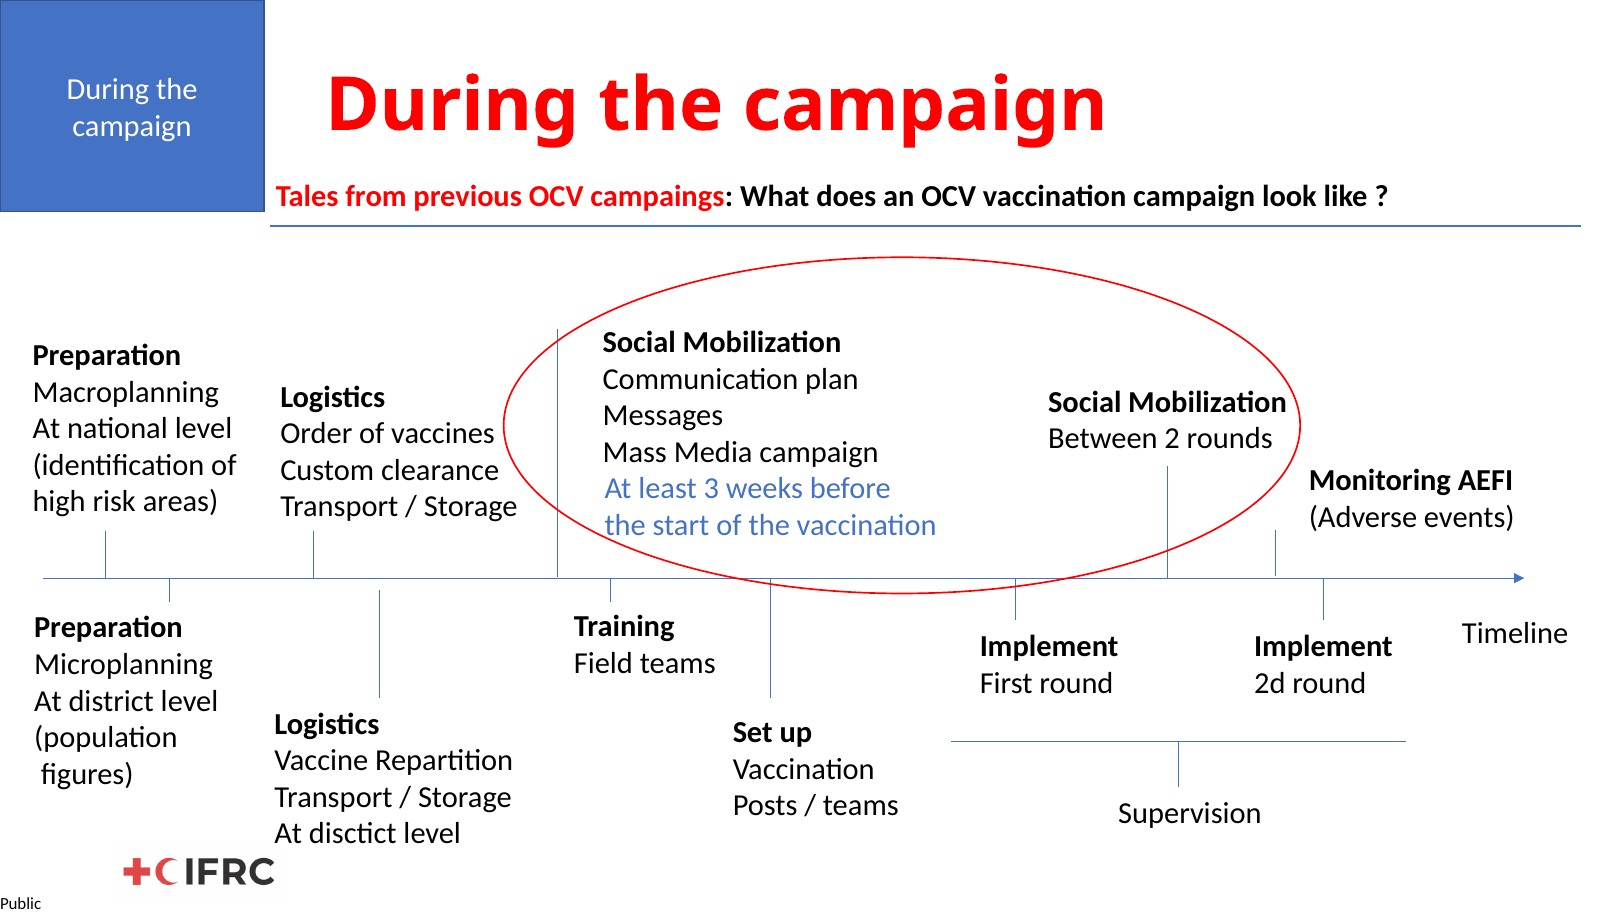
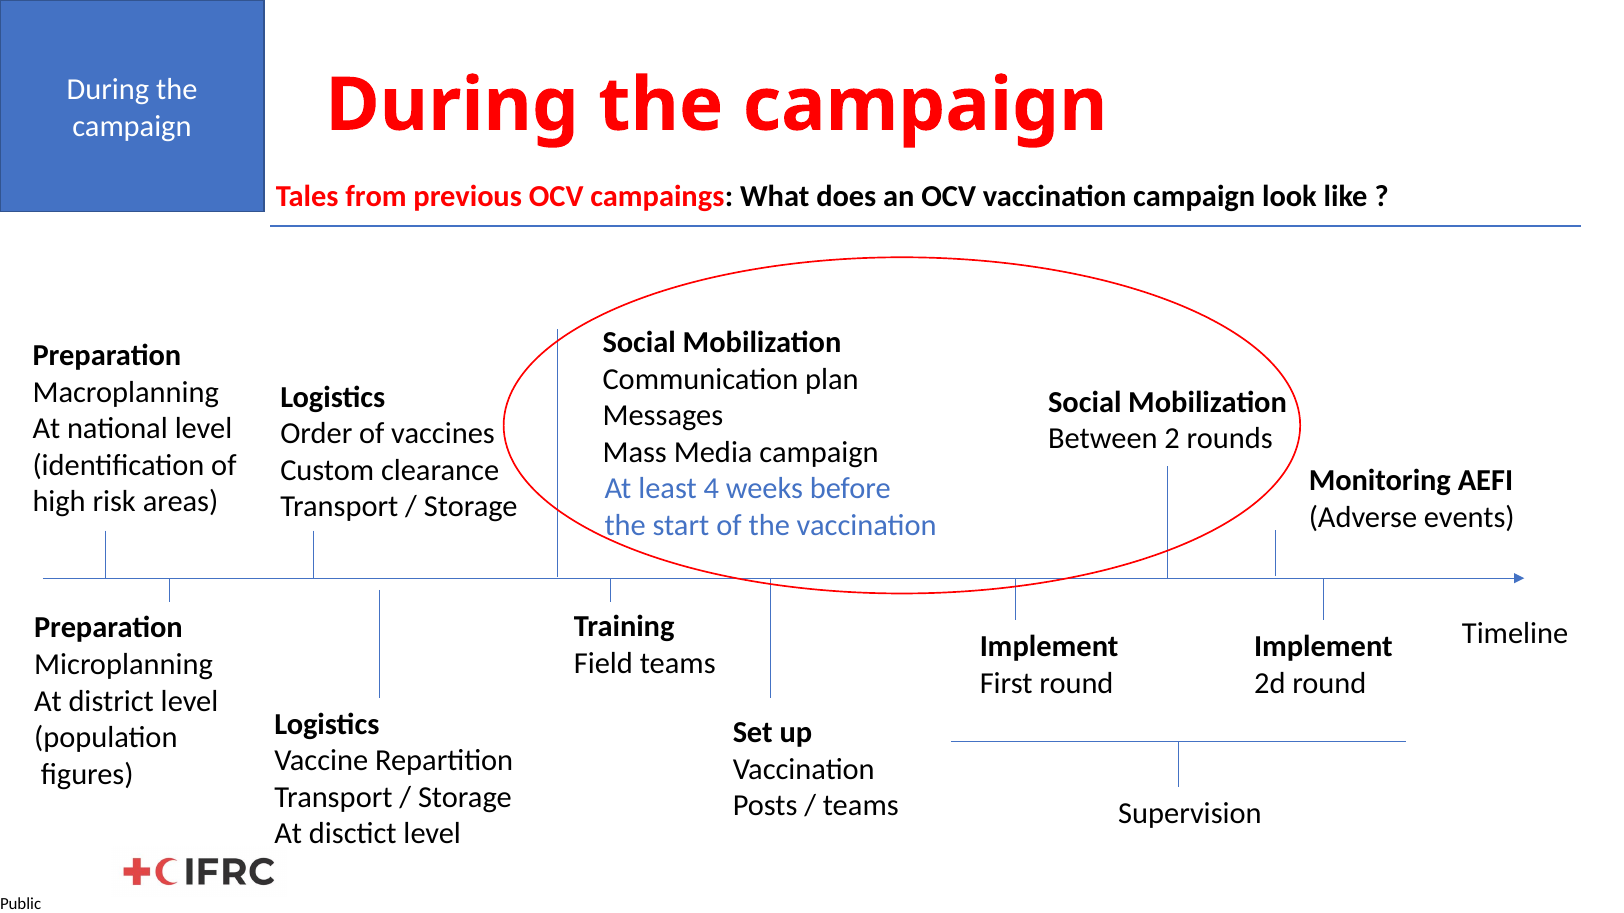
3: 3 -> 4
